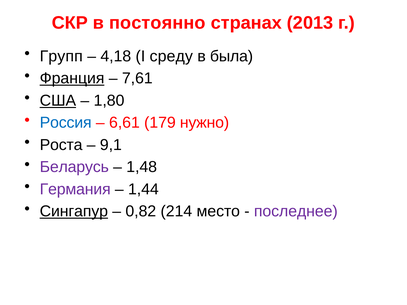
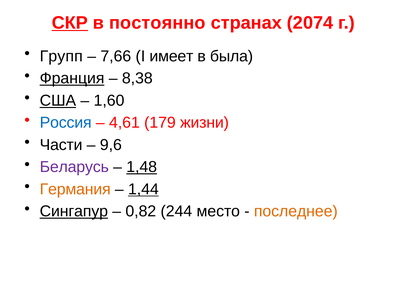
СКР underline: none -> present
2013: 2013 -> 2074
4,18: 4,18 -> 7,66
среду: среду -> имеет
7,61: 7,61 -> 8,38
1,80: 1,80 -> 1,60
6,61: 6,61 -> 4,61
нужно: нужно -> жизни
Роста: Роста -> Части
9,1: 9,1 -> 9,6
1,48 underline: none -> present
Германия colour: purple -> orange
1,44 underline: none -> present
214: 214 -> 244
последнее colour: purple -> orange
